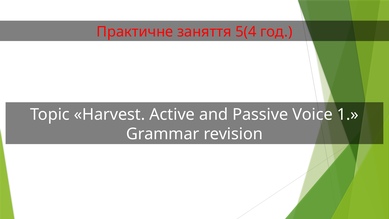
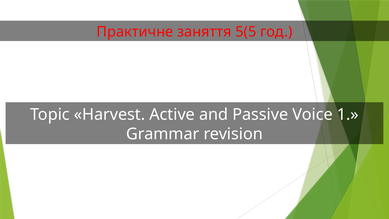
5(4: 5(4 -> 5(5
